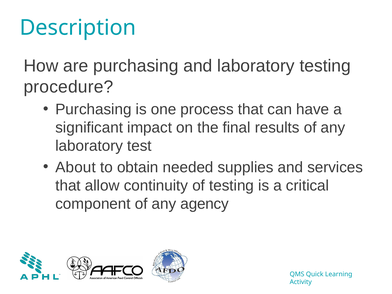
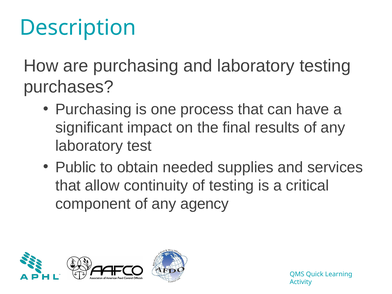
procedure: procedure -> purchases
About: About -> Public
